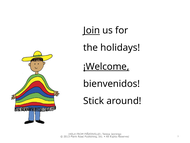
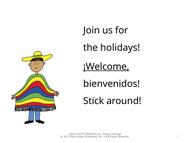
Join underline: present -> none
